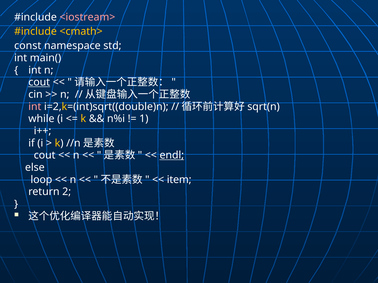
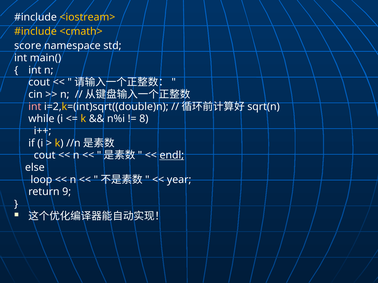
<iostream> colour: pink -> yellow
const: const -> score
cout at (39, 82) underline: present -> none
1: 1 -> 8
item: item -> year
2: 2 -> 9
